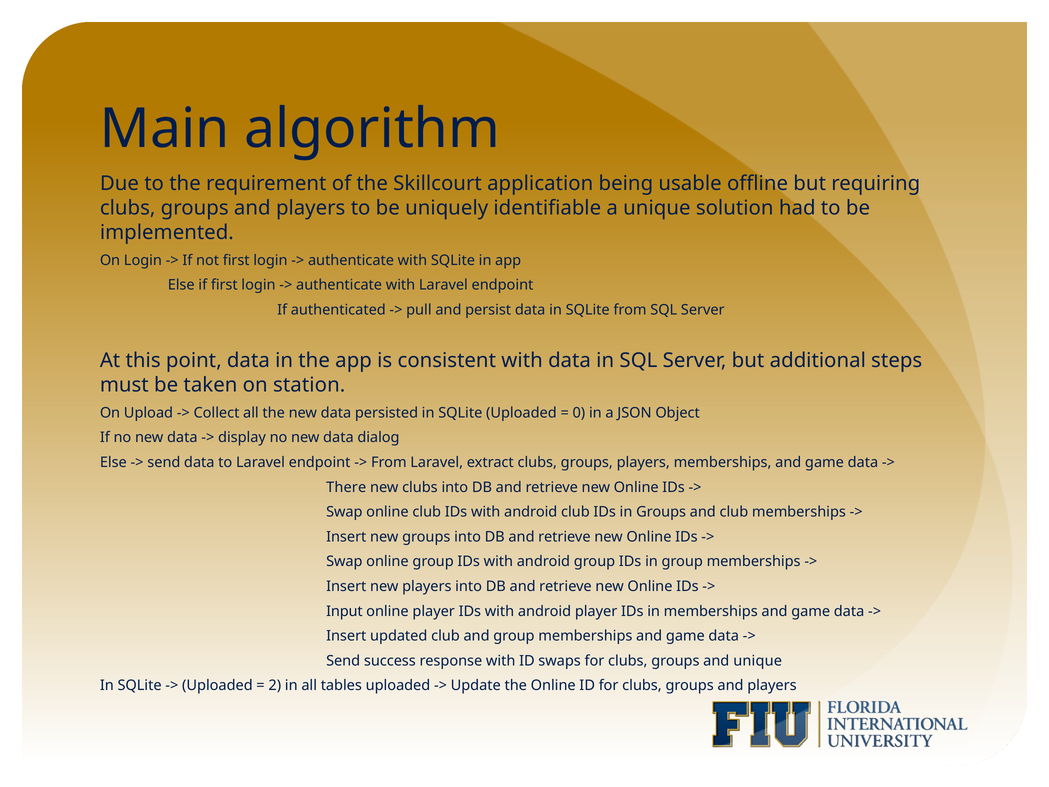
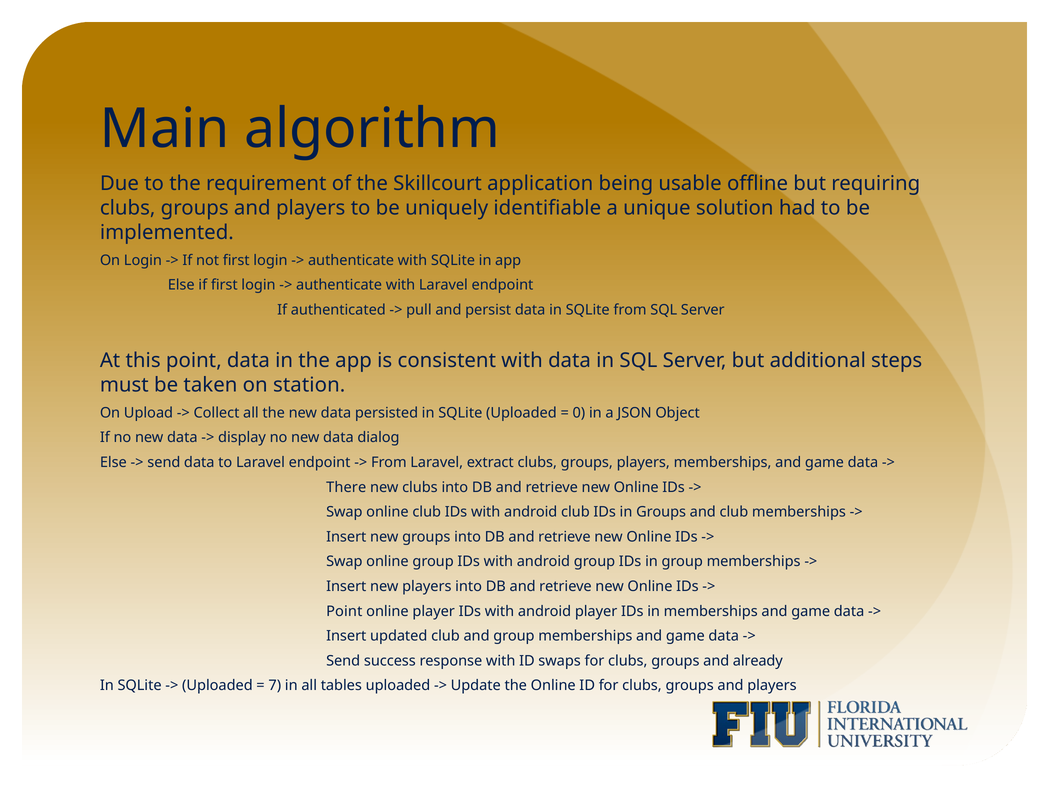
Input at (344, 611): Input -> Point
and unique: unique -> already
2: 2 -> 7
